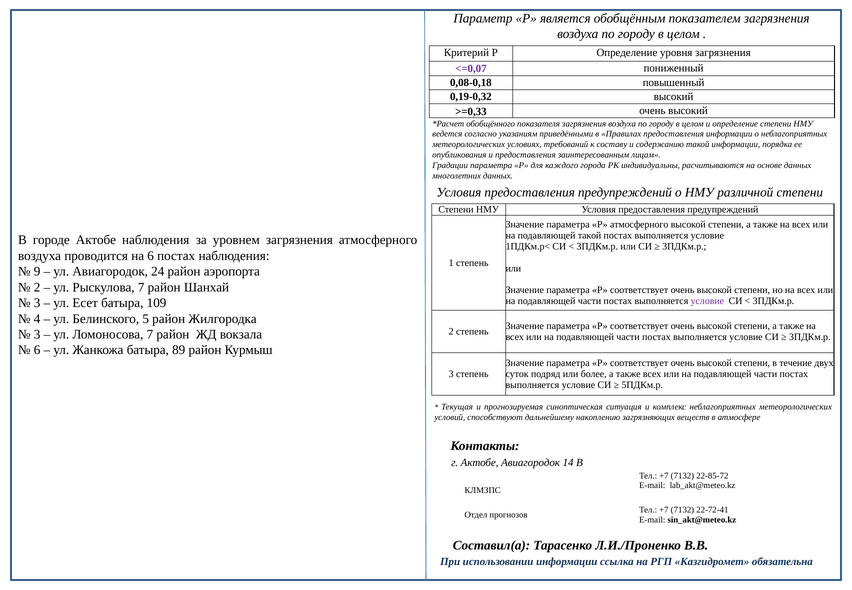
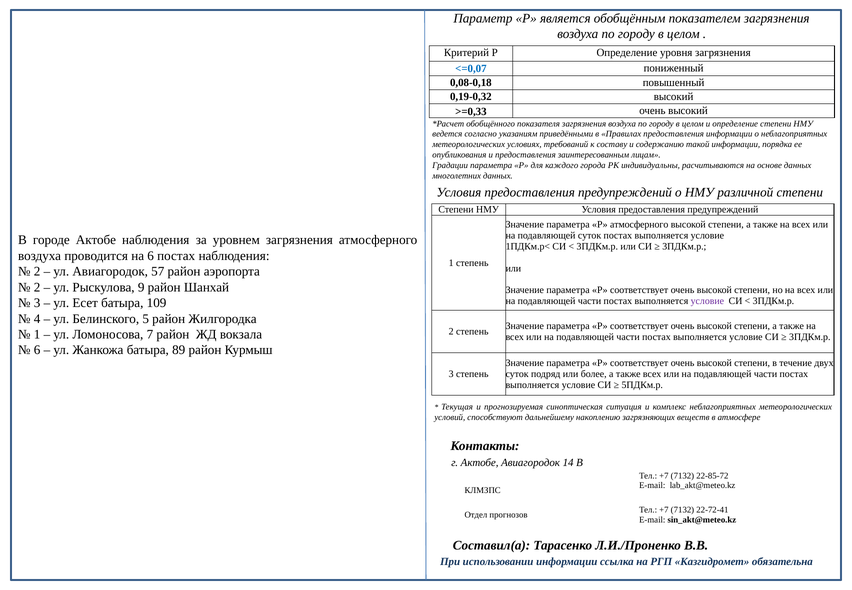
<=0,07 colour: purple -> blue
подавляющей такой: такой -> суток
9 at (37, 271): 9 -> 2
24: 24 -> 57
Рыскулова 7: 7 -> 9
3 at (37, 334): 3 -> 1
